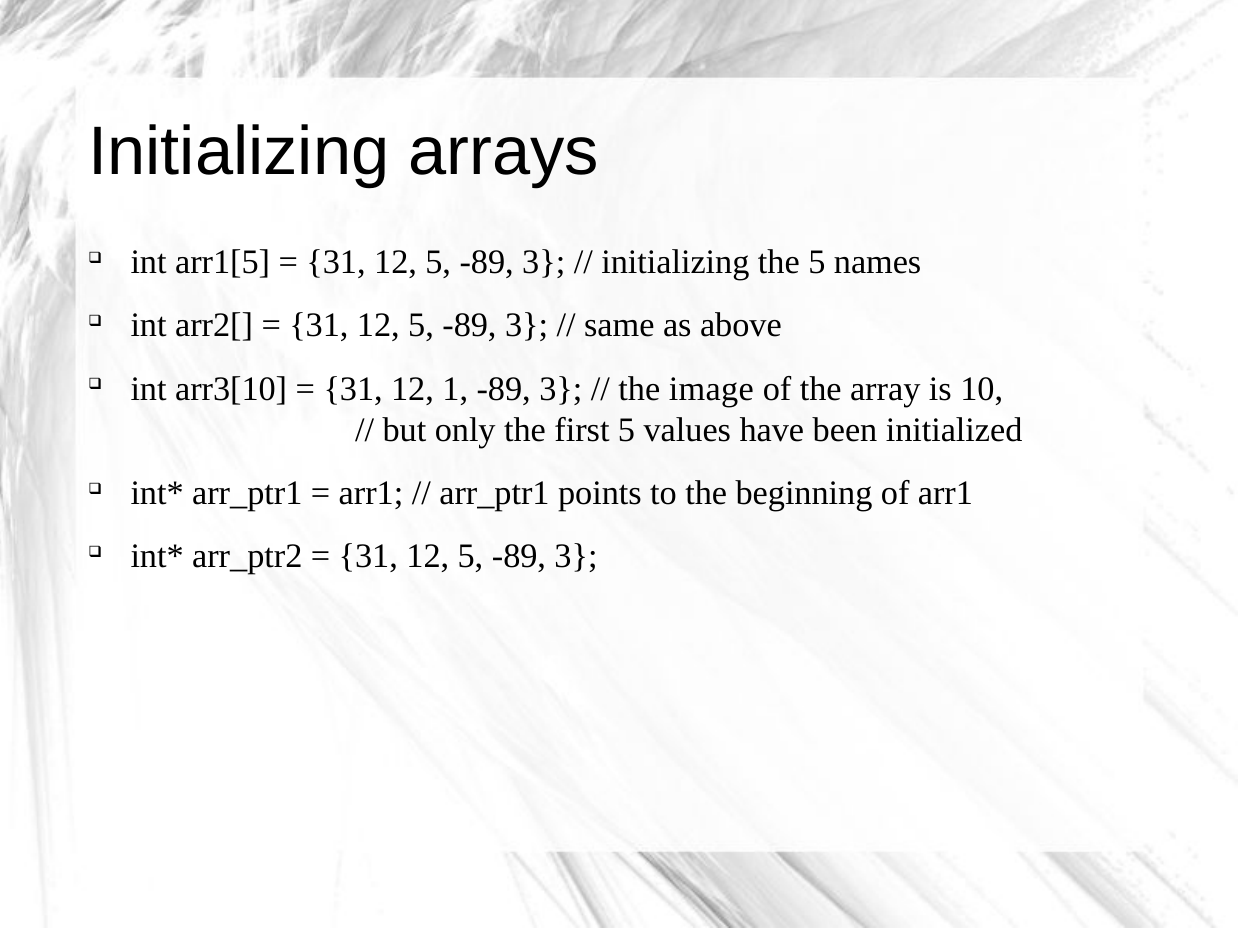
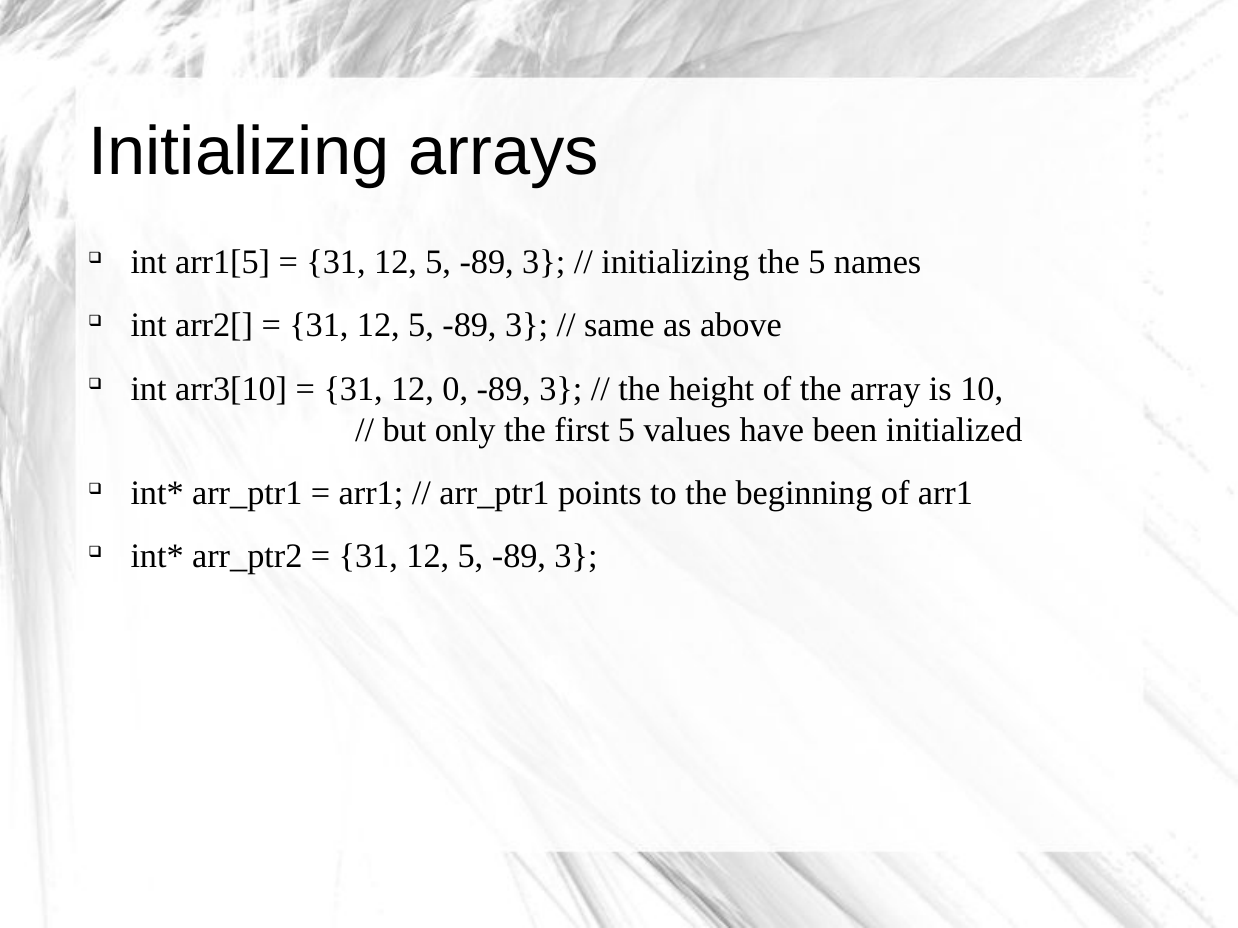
1: 1 -> 0
image: image -> height
